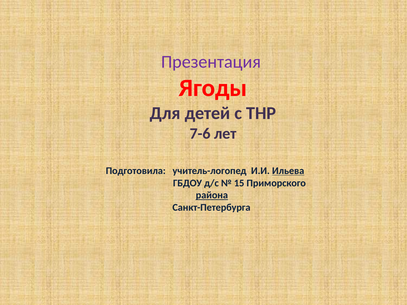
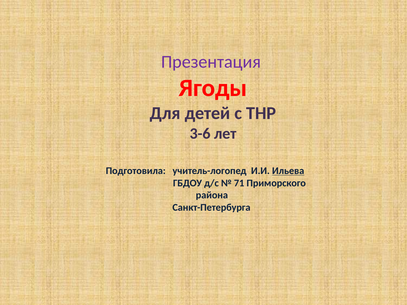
7-6: 7-6 -> 3-6
15: 15 -> 71
района underline: present -> none
